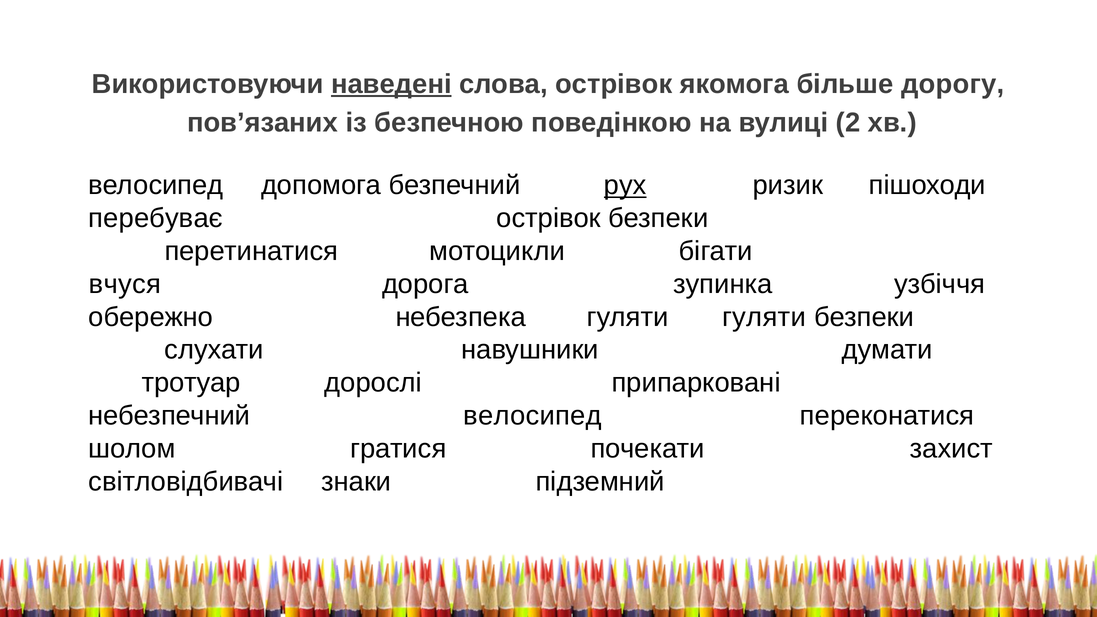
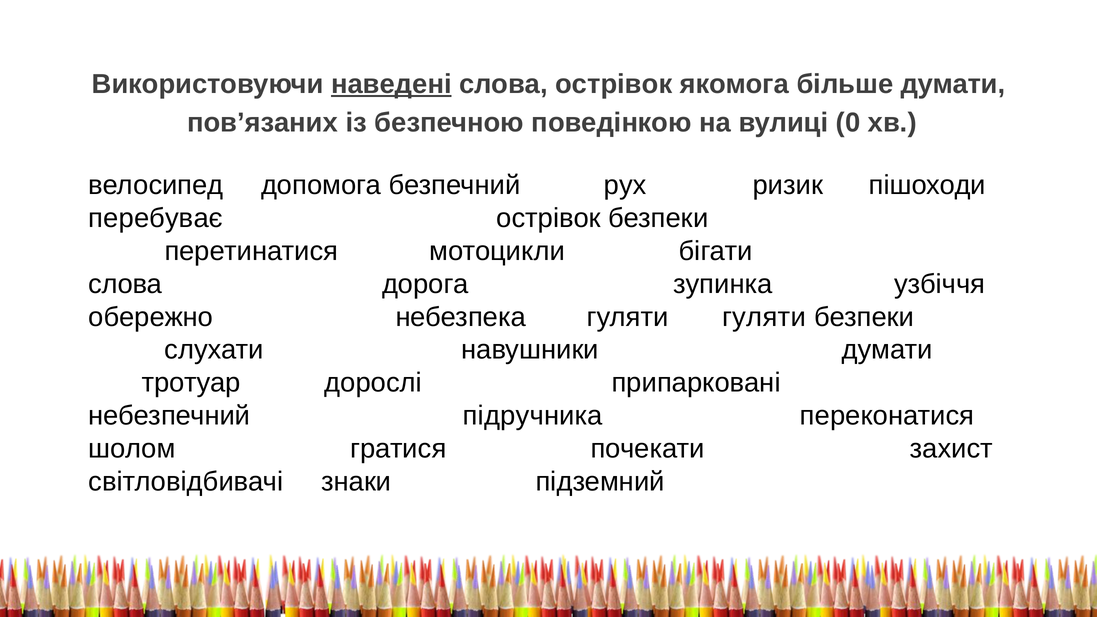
більше дорогу: дорогу -> думати
2: 2 -> 0
рух underline: present -> none
вчуся at (125, 284): вчуся -> слова
небезпечний велосипед: велосипед -> підручника
